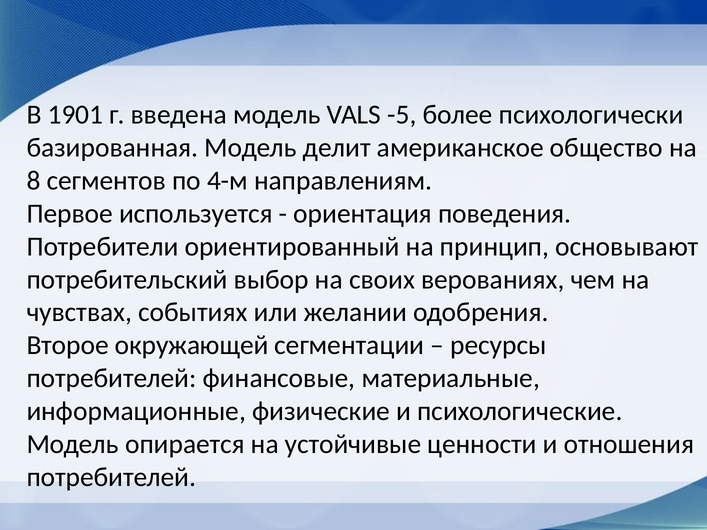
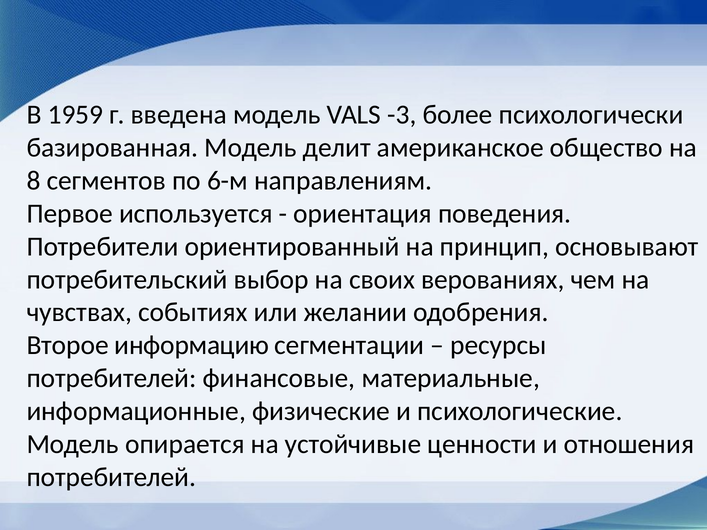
1901: 1901 -> 1959
-5: -5 -> -3
4-м: 4-м -> 6-м
окружающей: окружающей -> информацию
